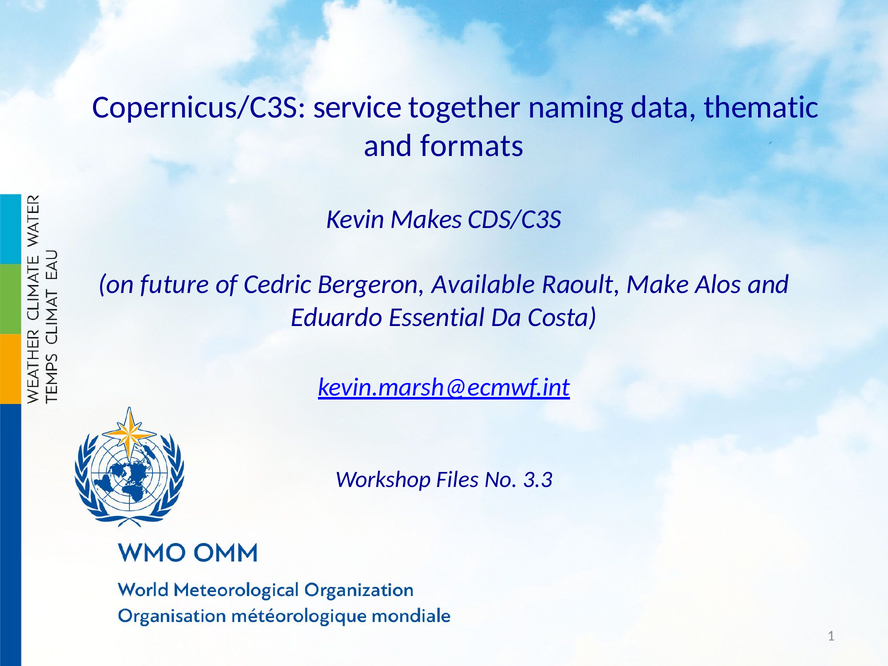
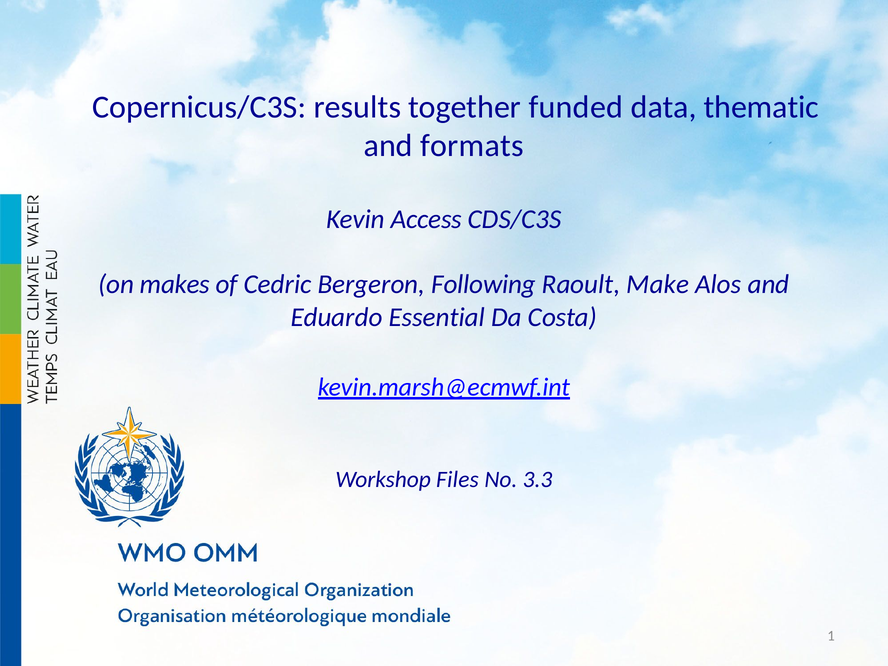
service: service -> results
naming: naming -> funded
Makes: Makes -> Access
future: future -> makes
Available: Available -> Following
